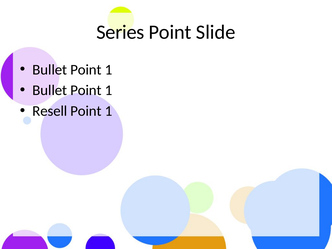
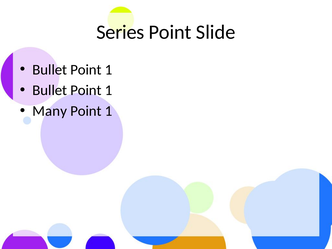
Resell: Resell -> Many
